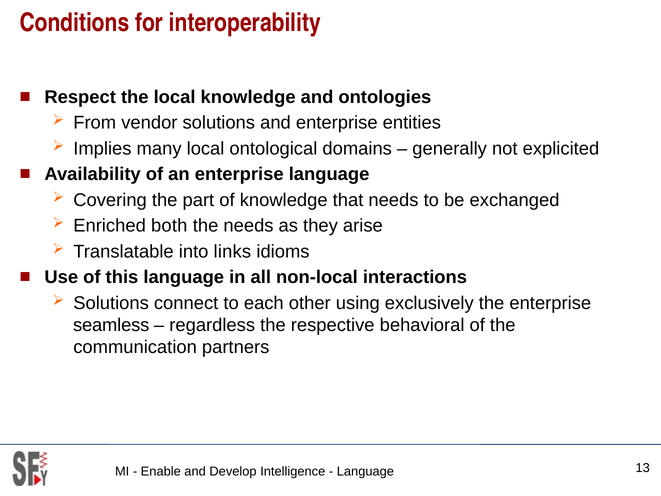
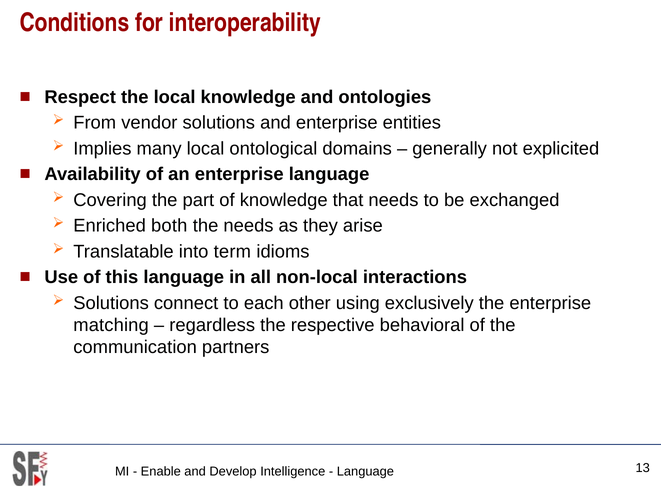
links: links -> term
seamless: seamless -> matching
